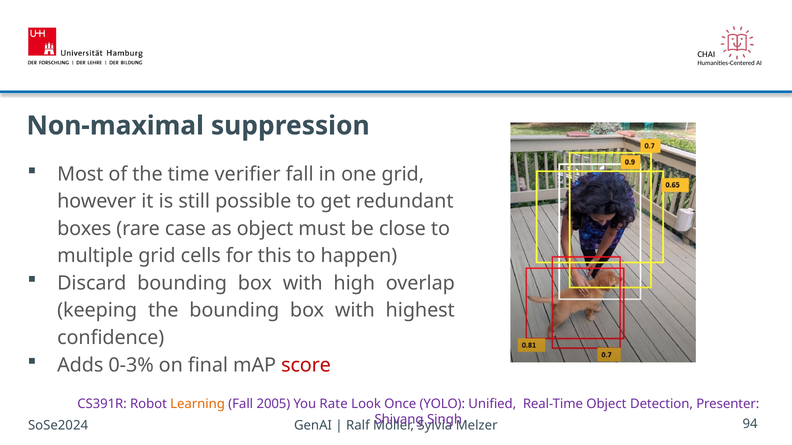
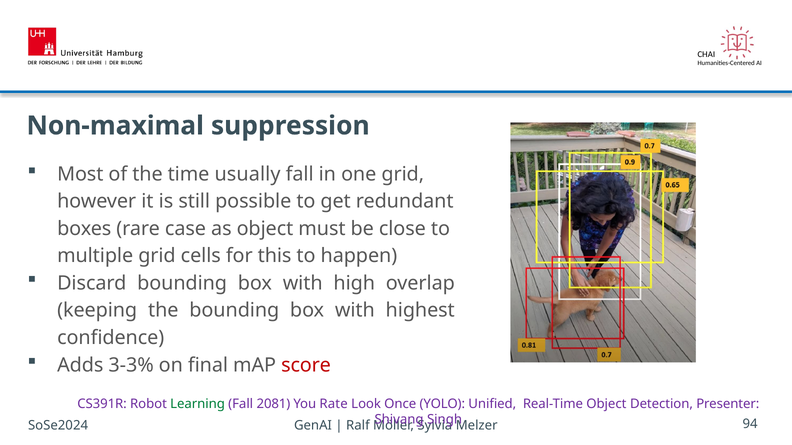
verifier: verifier -> usually
0-3%: 0-3% -> 3-3%
Learning at (198, 404) colour: orange -> green
2005: 2005 -> 2081
